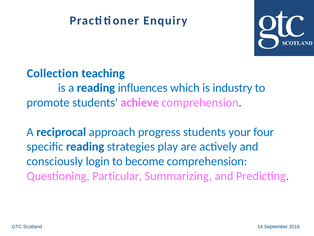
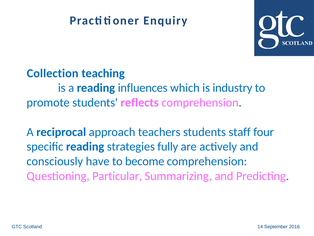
achieve: achieve -> reflects
progress: progress -> teachers
your: your -> staff
play: play -> fully
login: login -> have
